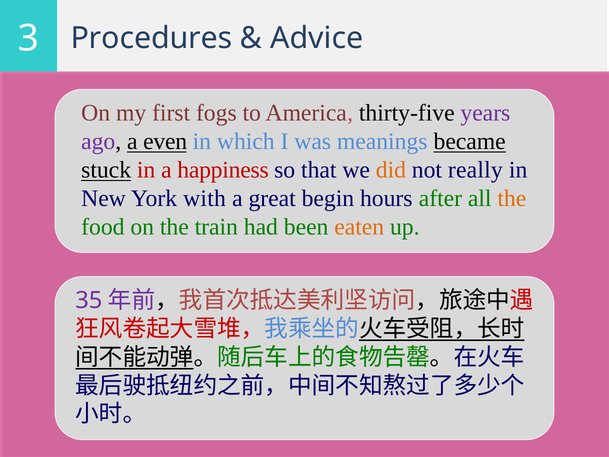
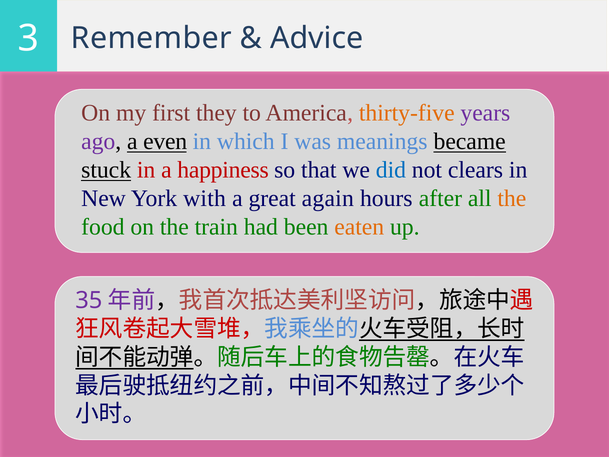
Procedures: Procedures -> Remember
fogs: fogs -> they
thirty-five colour: black -> orange
did colour: orange -> blue
really: really -> clears
begin: begin -> again
